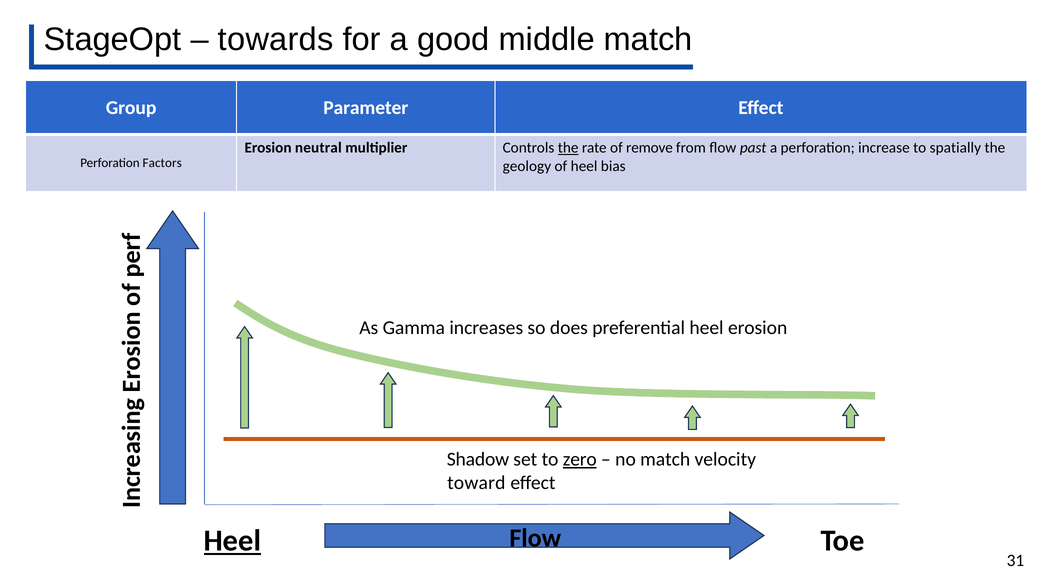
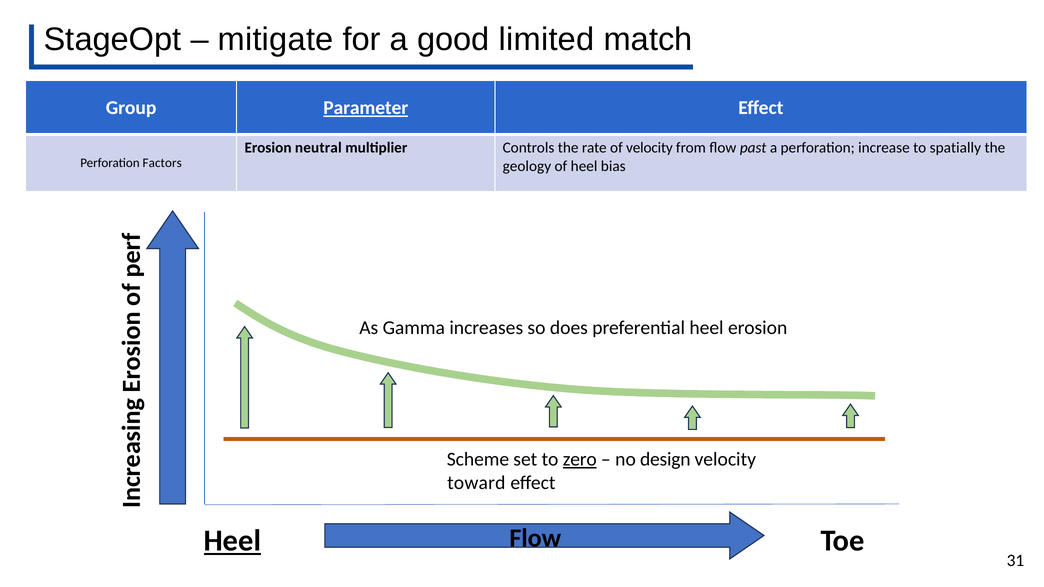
towards: towards -> mitigate
middle: middle -> limited
Parameter underline: none -> present
the at (568, 148) underline: present -> none
of remove: remove -> velocity
Shadow: Shadow -> Scheme
no match: match -> design
